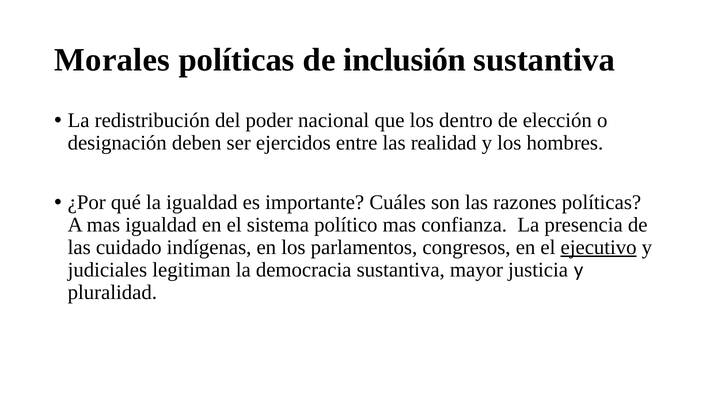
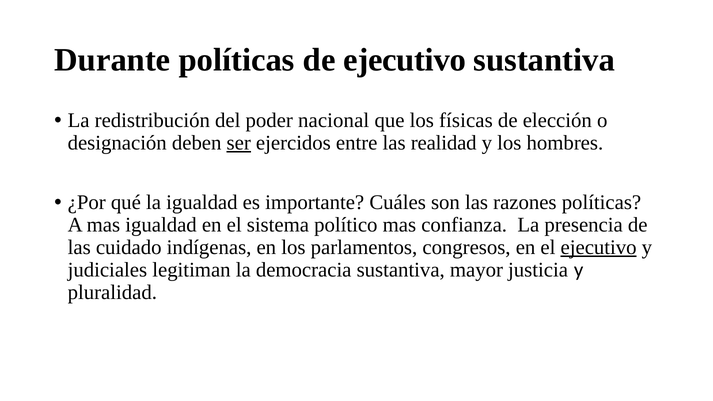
Morales: Morales -> Durante
de inclusión: inclusión -> ejecutivo
dentro: dentro -> físicas
ser underline: none -> present
